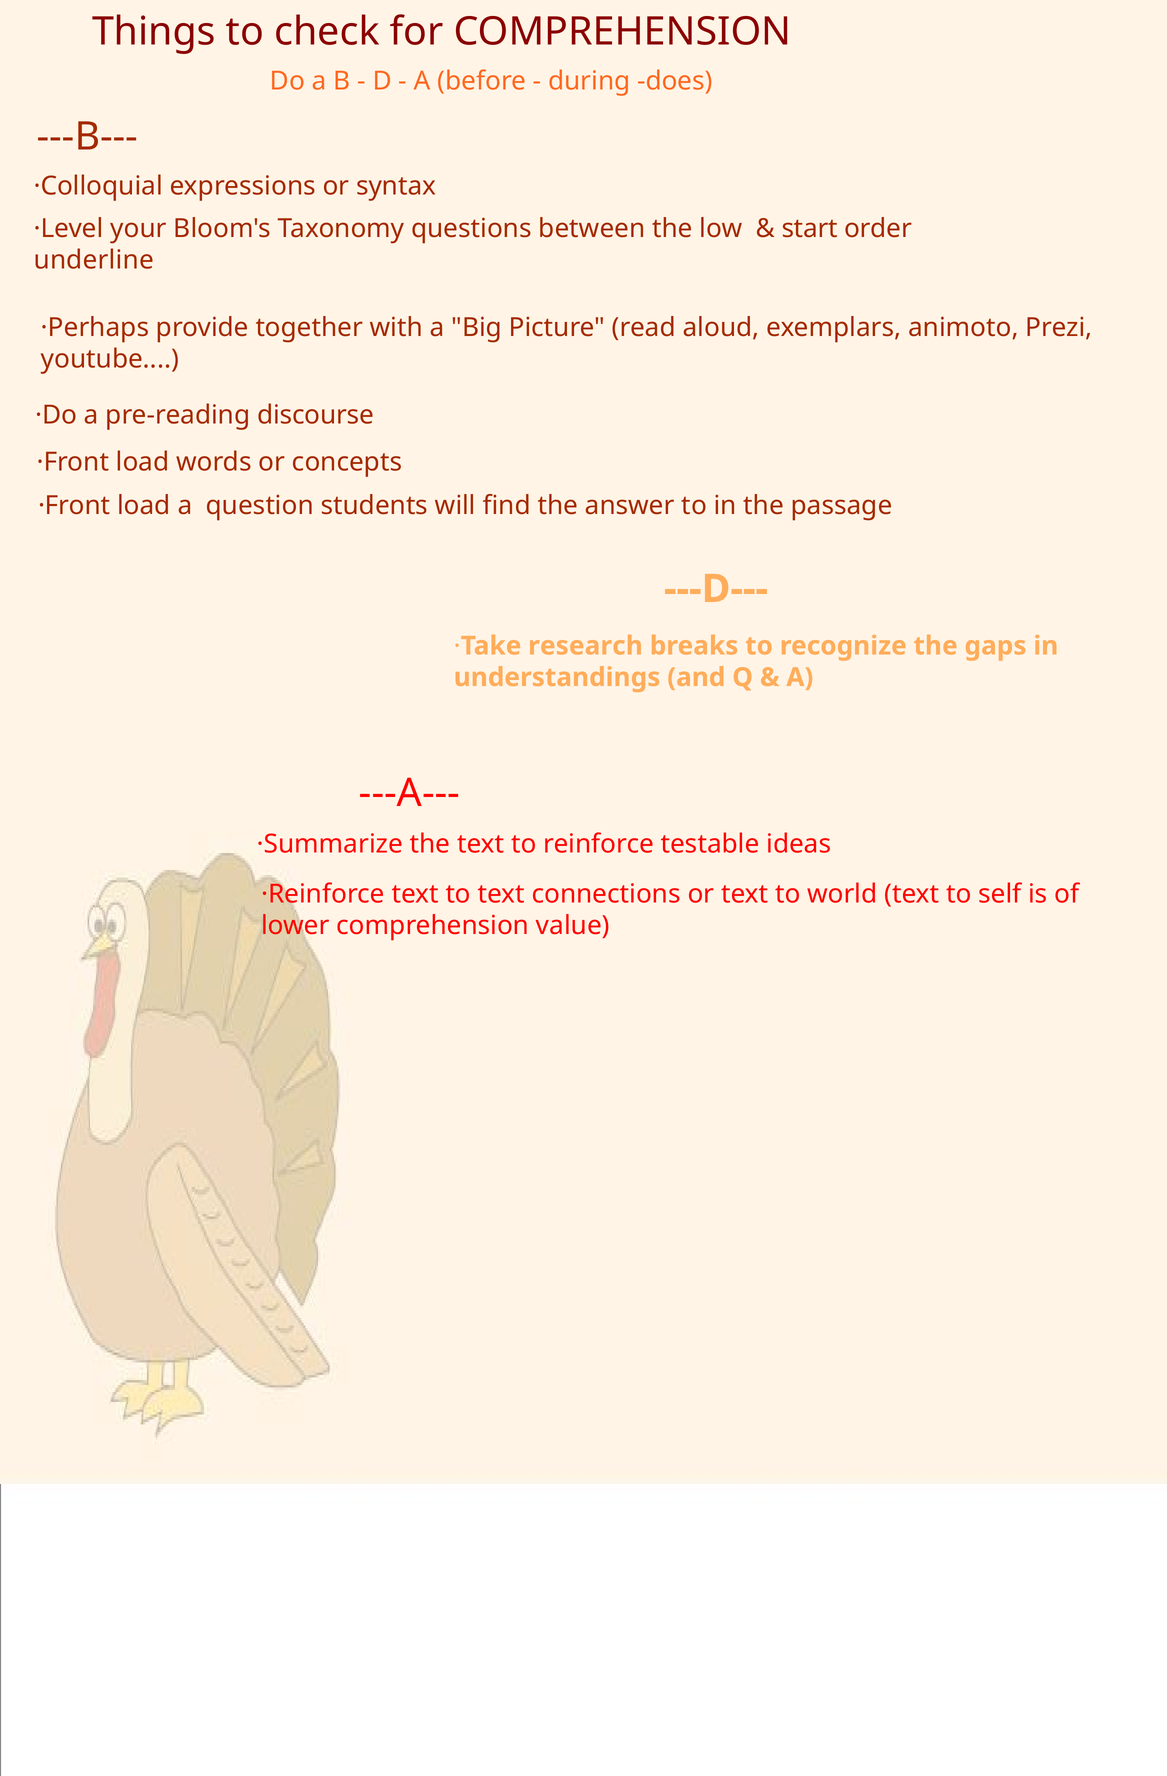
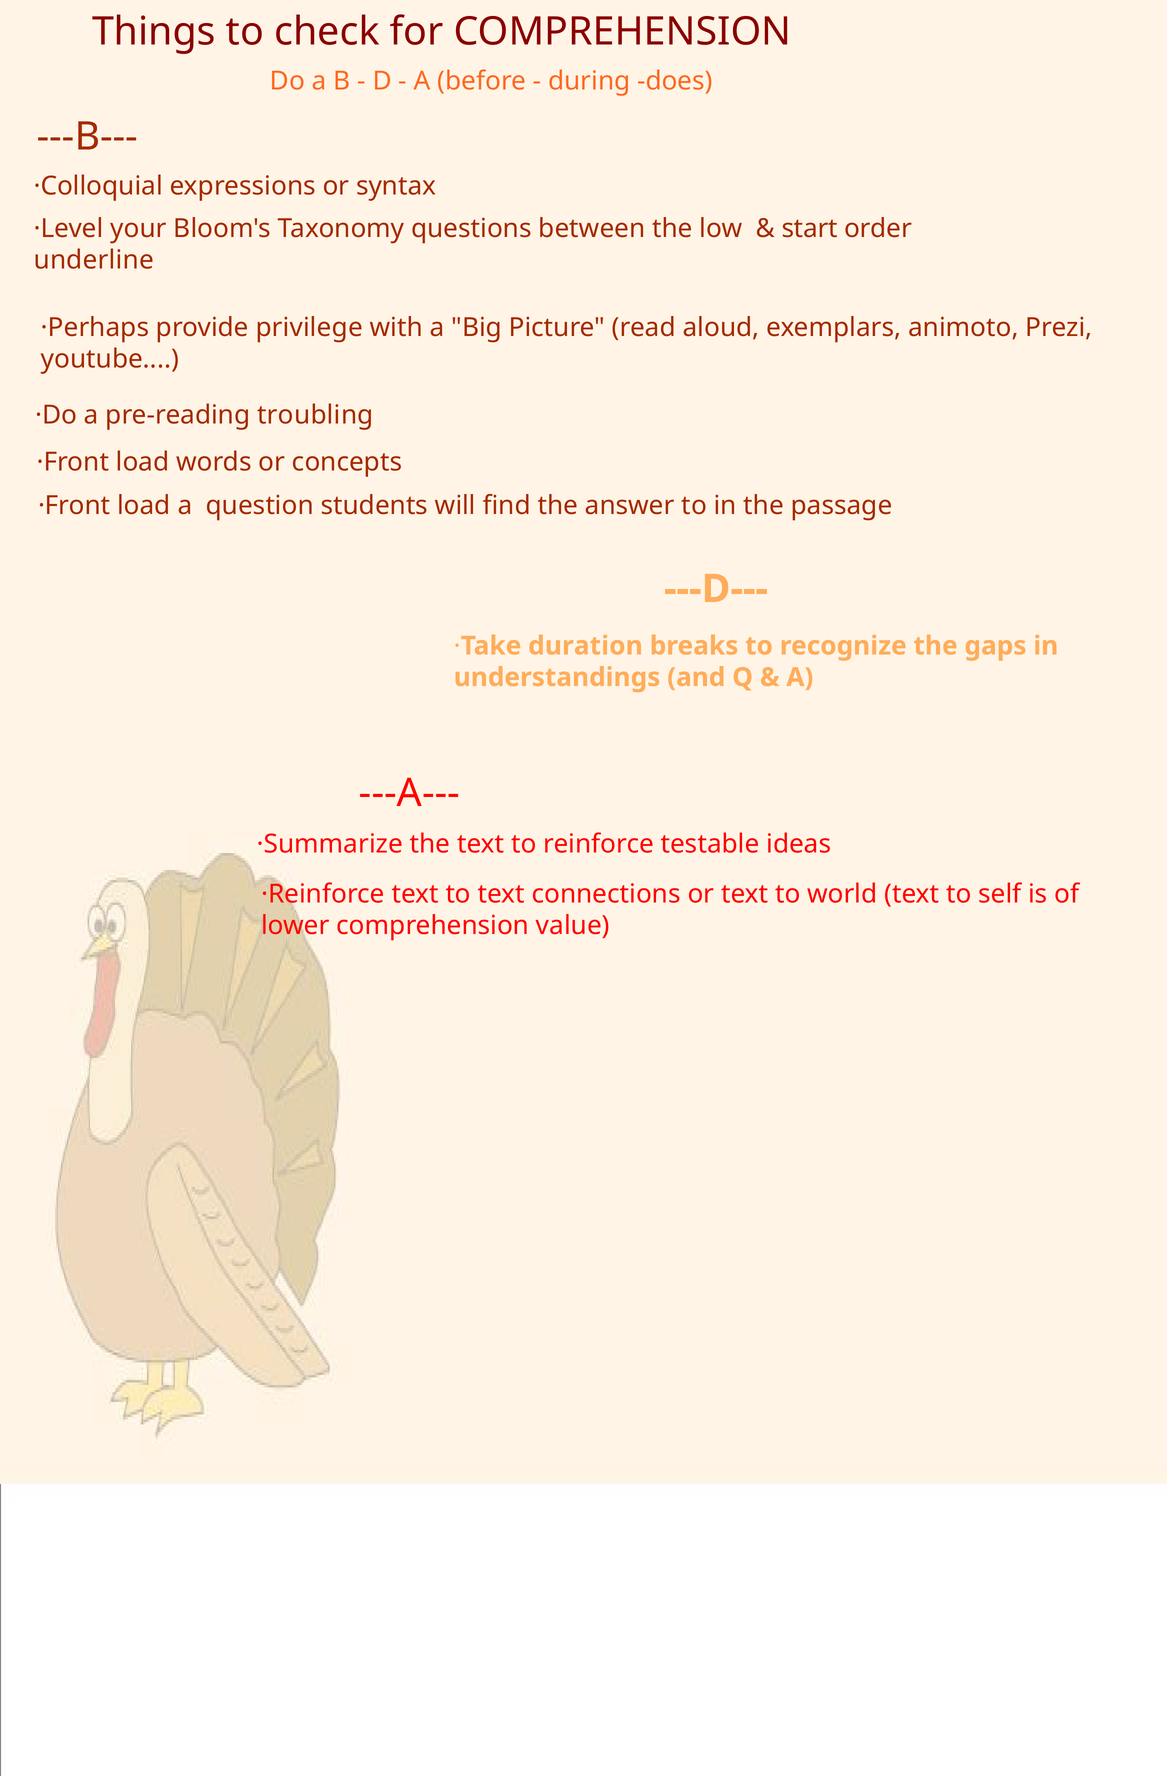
together: together -> privilege
discourse: discourse -> troubling
research: research -> duration
